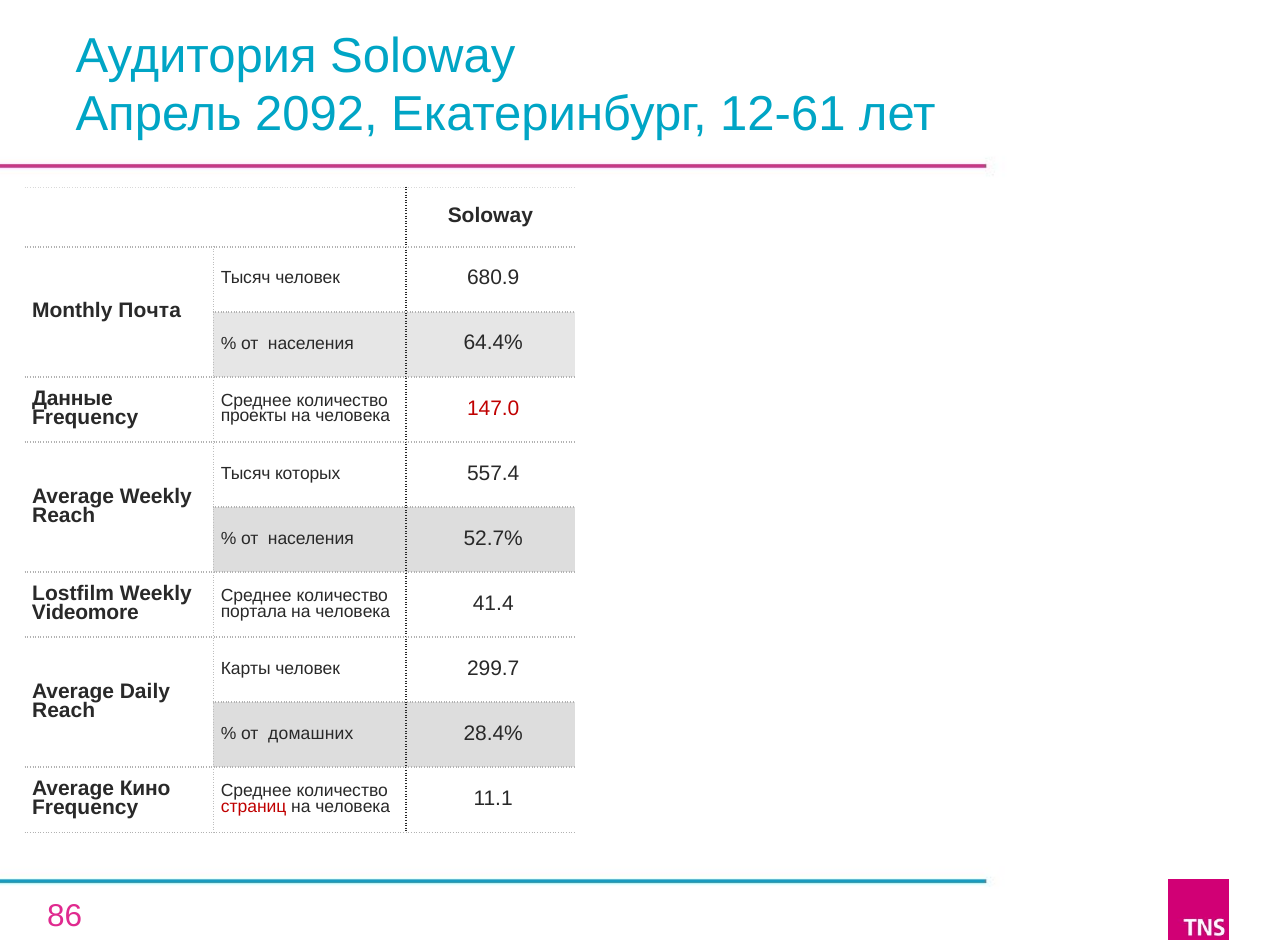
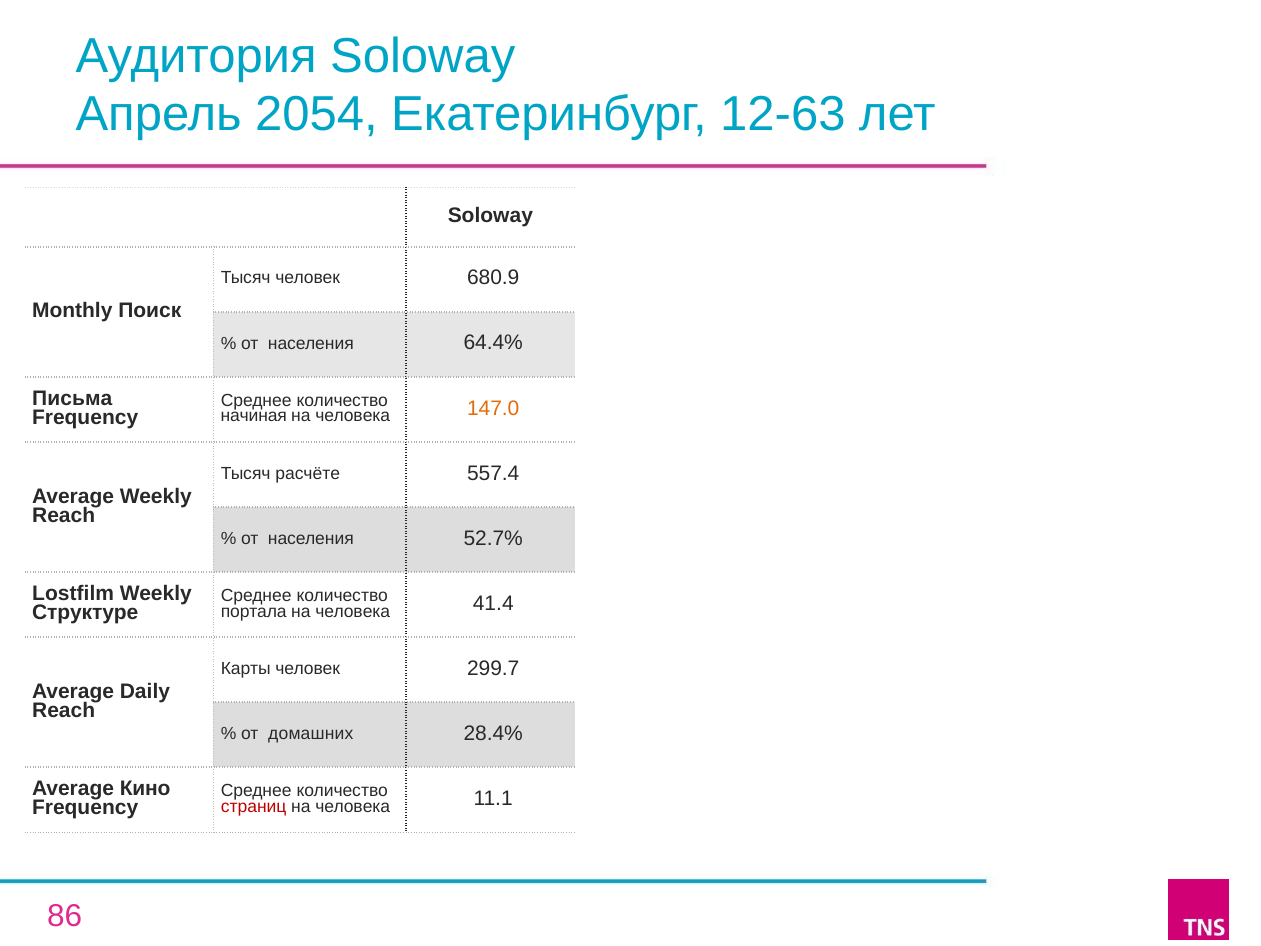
2092: 2092 -> 2054
12-61: 12-61 -> 12-63
Почта: Почта -> Поиск
Данные: Данные -> Письма
проекты: проекты -> начиная
147.0 colour: red -> orange
которых: которых -> расчёте
Videomore: Videomore -> Структуре
